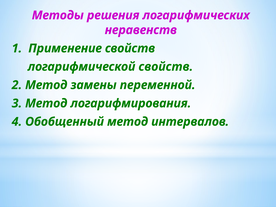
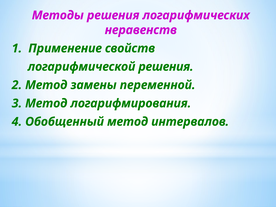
логарифмической свойств: свойств -> решения
